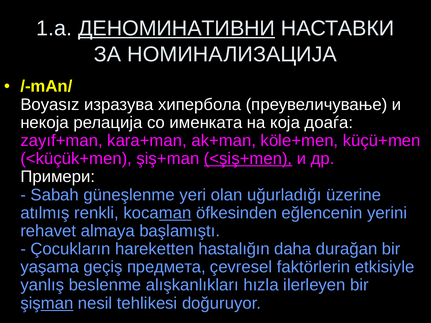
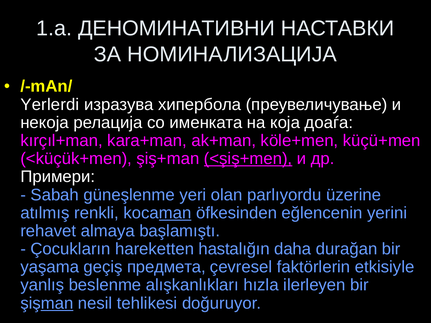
ДЕНОМИНАТИВНИ underline: present -> none
Boyasız: Boyasız -> Yerlerdi
zayıf+man: zayıf+man -> kırçıl+man
uğurladığı: uğurladığı -> parlıyordu
